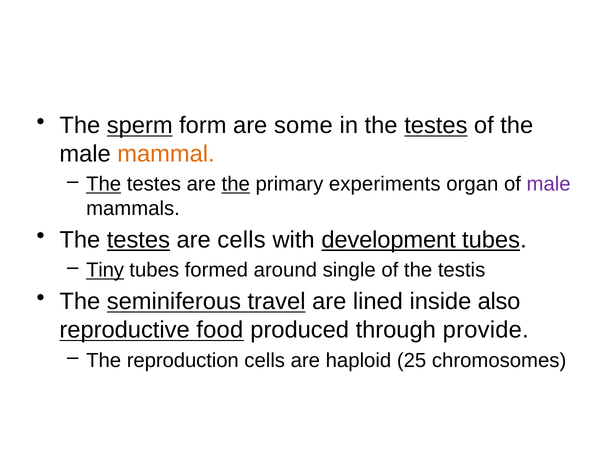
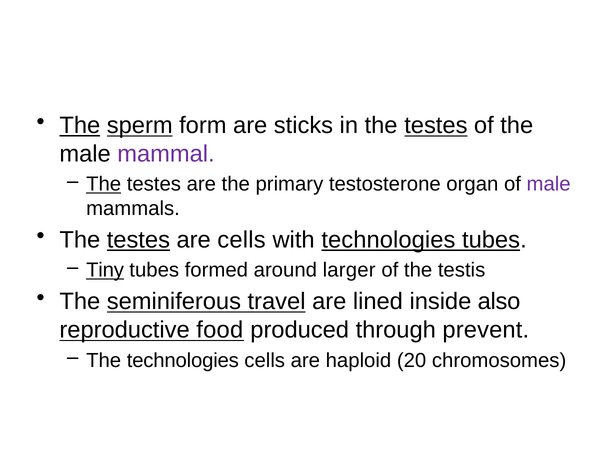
The at (80, 126) underline: none -> present
some: some -> sticks
mammal colour: orange -> purple
the at (236, 184) underline: present -> none
experiments: experiments -> testosterone
with development: development -> technologies
single: single -> larger
provide: provide -> prevent
The reproduction: reproduction -> technologies
25: 25 -> 20
